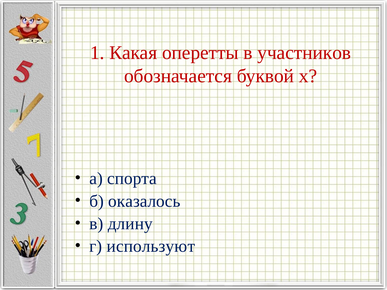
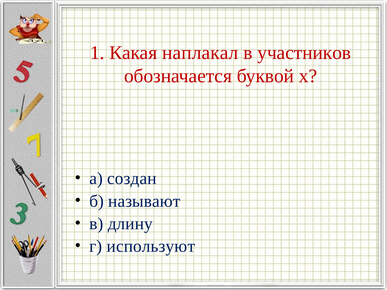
оперетты: оперетты -> наплакал
спорта: спорта -> создан
оказалось: оказалось -> называют
